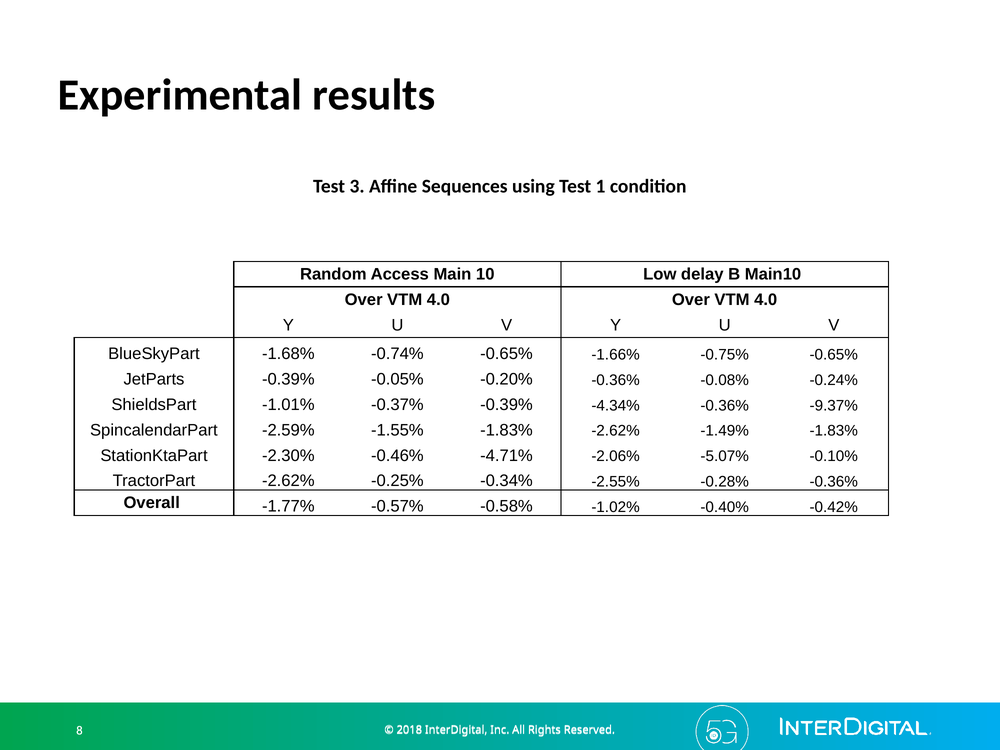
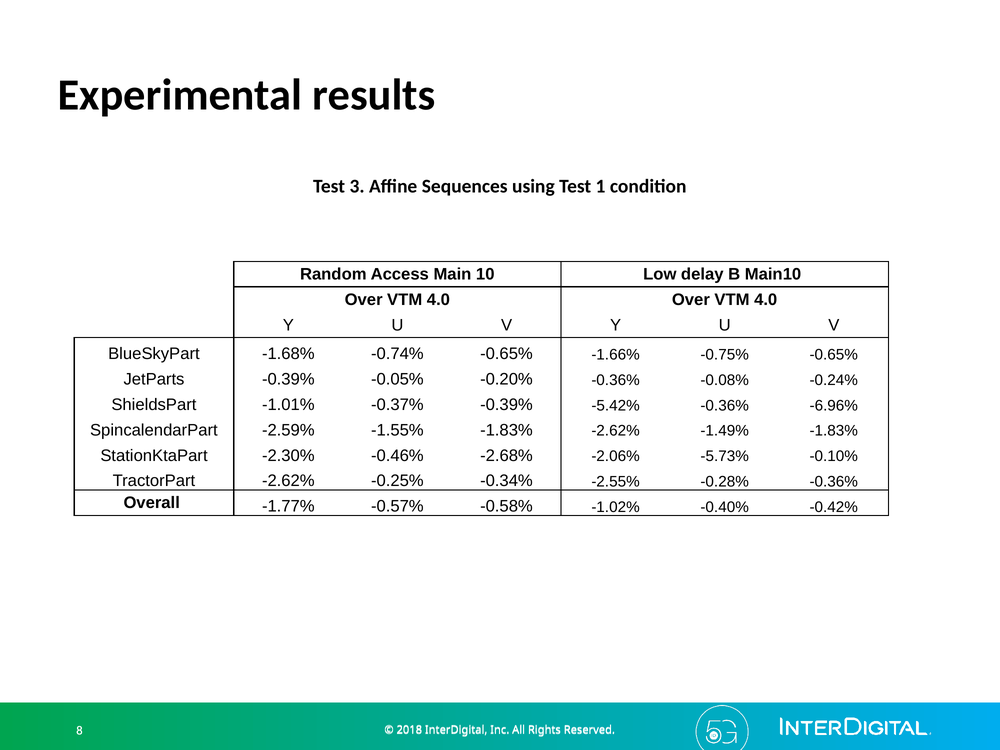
-4.34%: -4.34% -> -5.42%
-9.37%: -9.37% -> -6.96%
-4.71%: -4.71% -> -2.68%
-5.07%: -5.07% -> -5.73%
